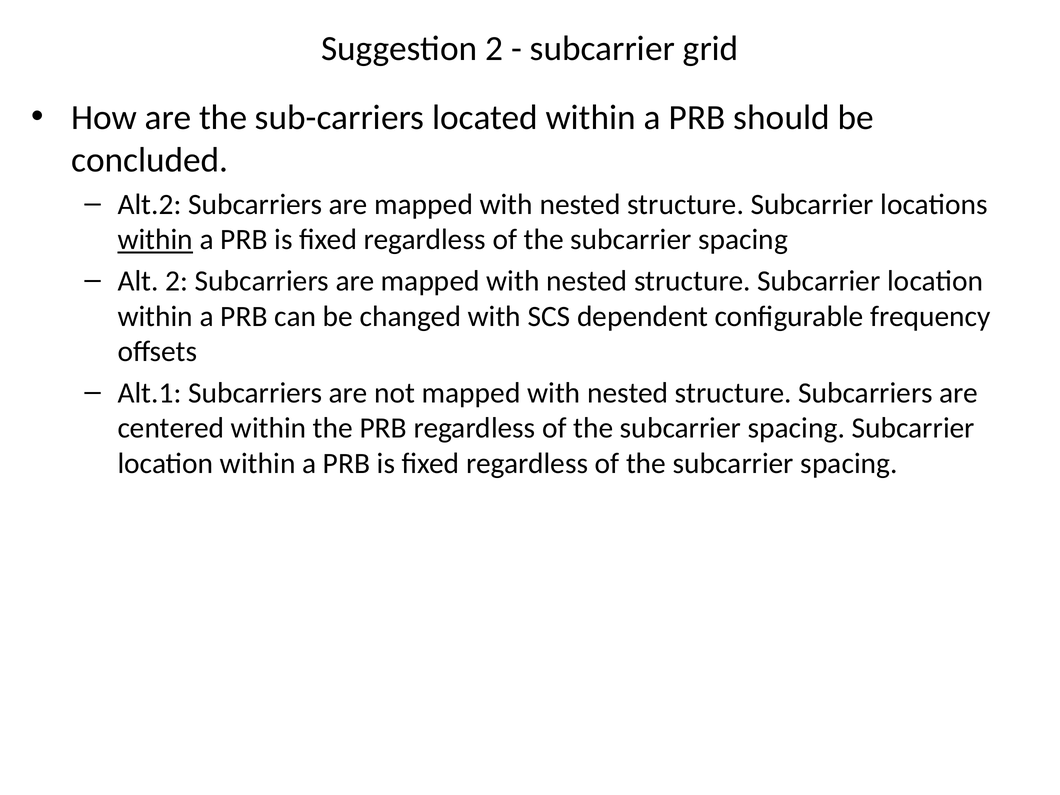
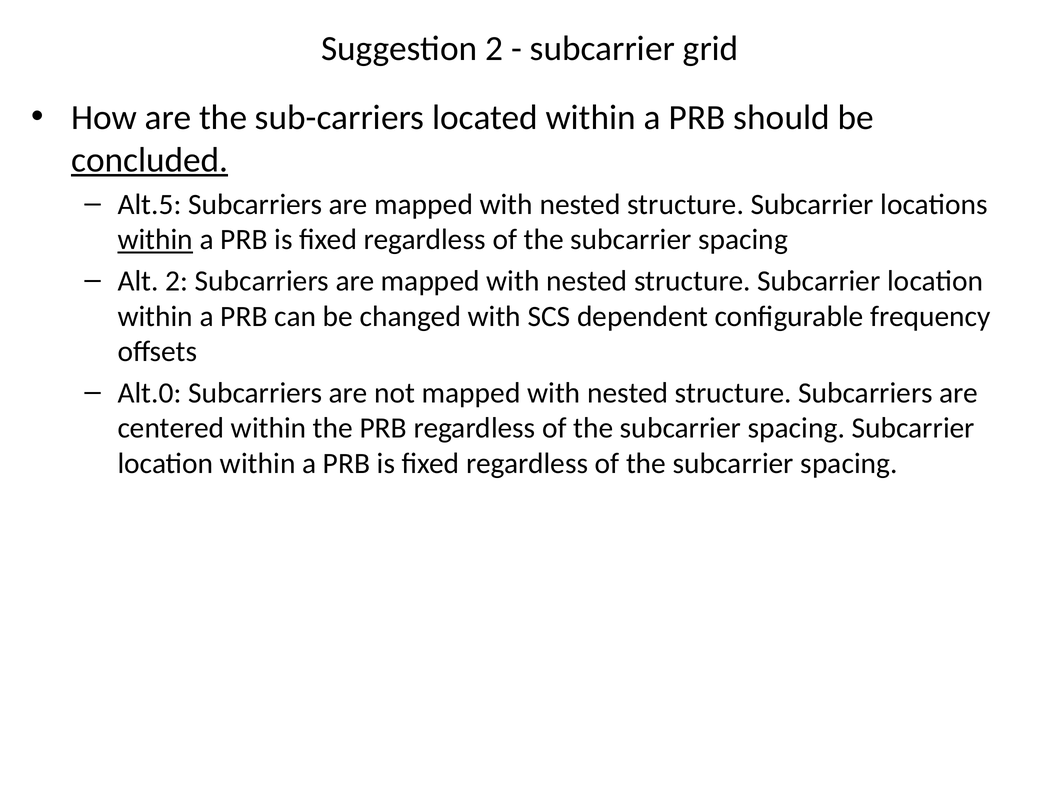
concluded underline: none -> present
Alt.2: Alt.2 -> Alt.5
Alt.1: Alt.1 -> Alt.0
